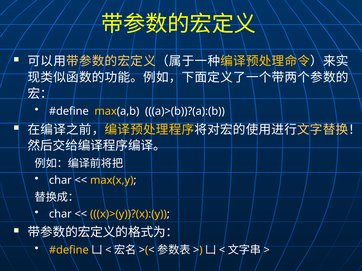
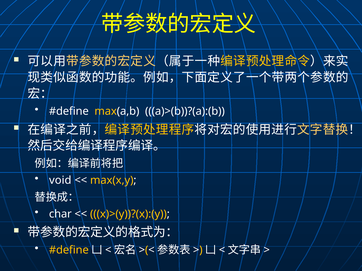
char at (60, 181): char -> void
